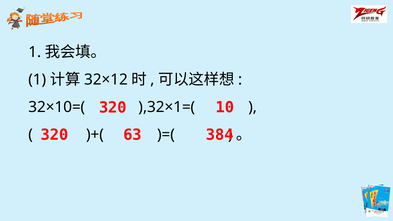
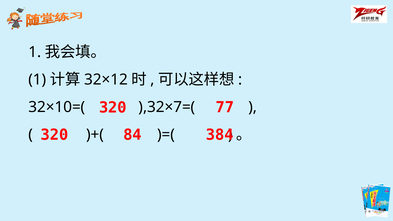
10: 10 -> 77
),32×1=(: ),32×1=( -> ),32×7=(
63: 63 -> 84
